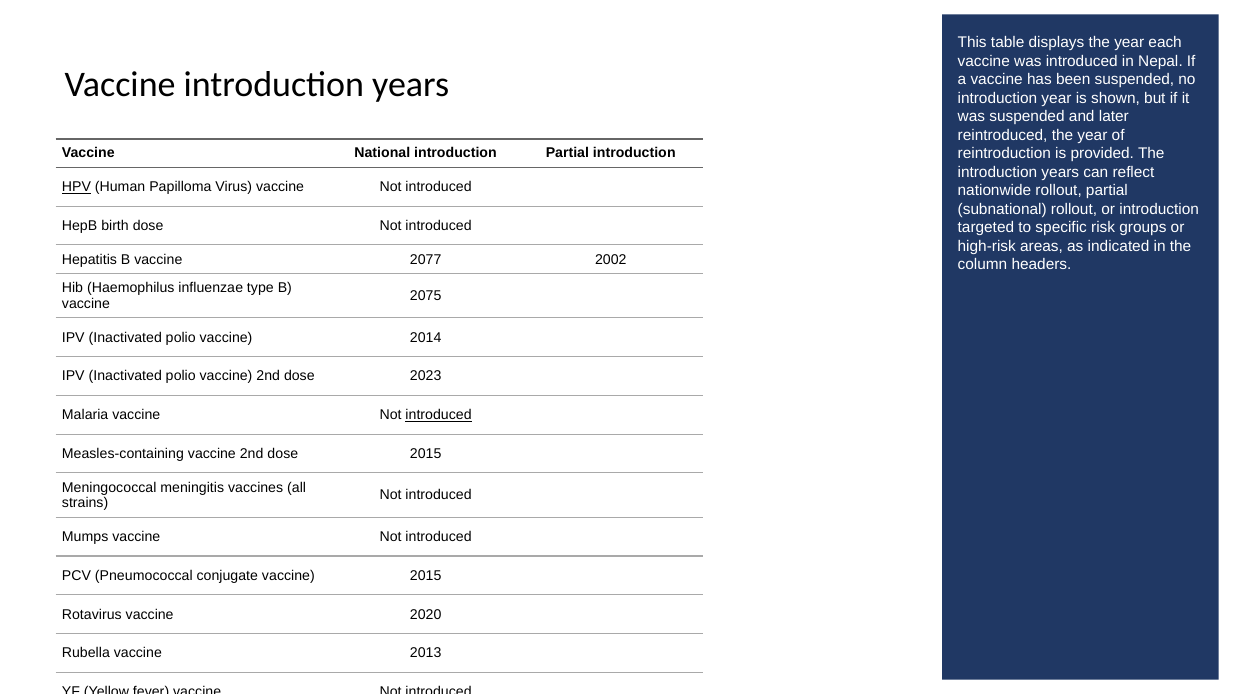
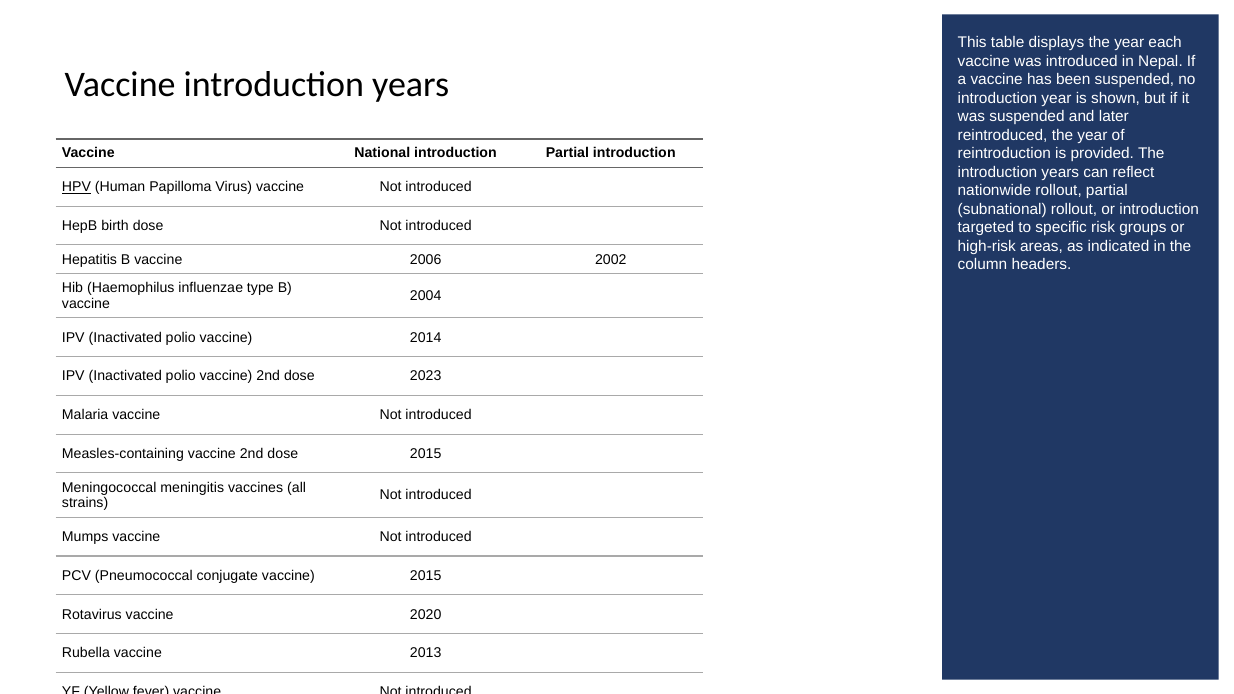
2077: 2077 -> 2006
2075: 2075 -> 2004
introduced at (439, 415) underline: present -> none
